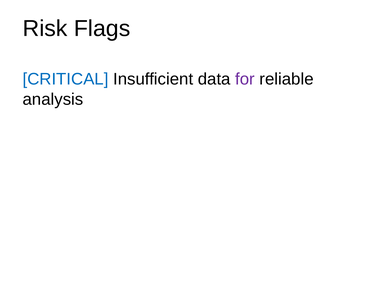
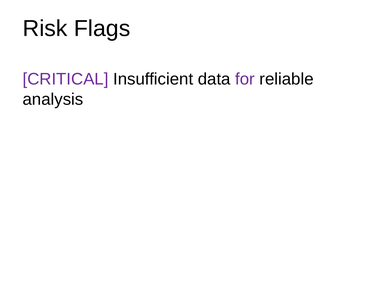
CRITICAL colour: blue -> purple
